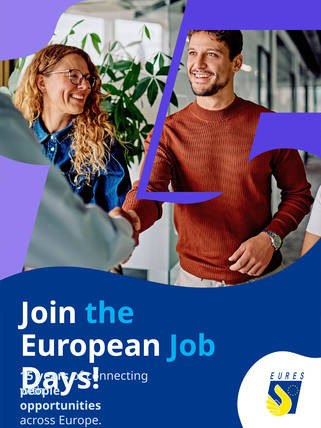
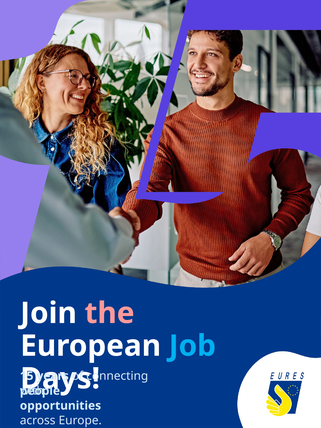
the colour: light blue -> pink
